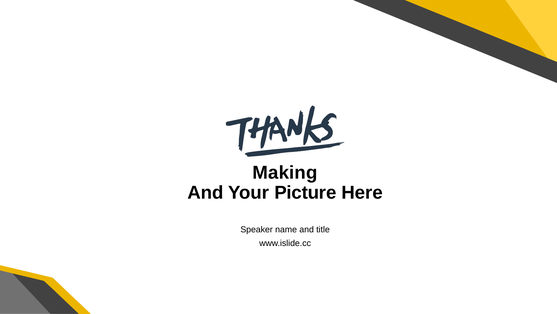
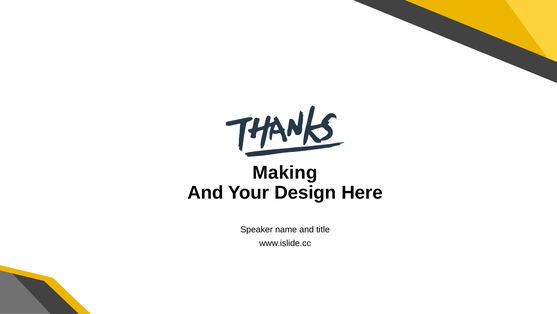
Picture: Picture -> Design
